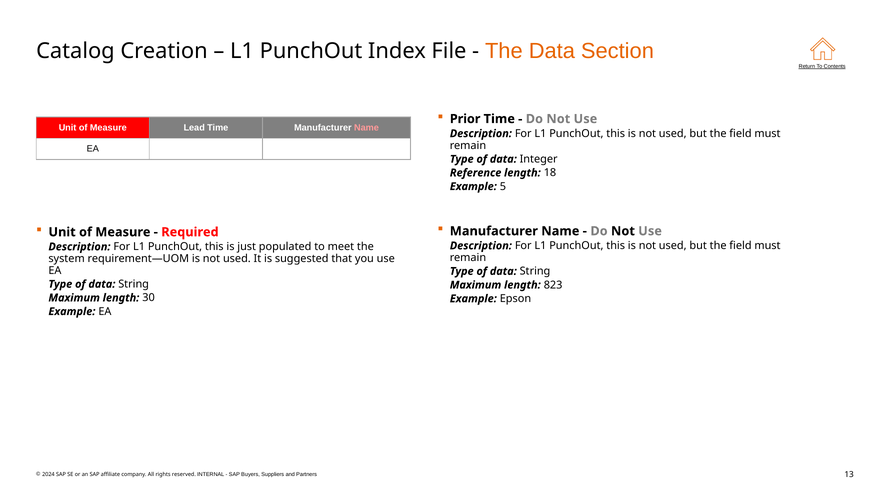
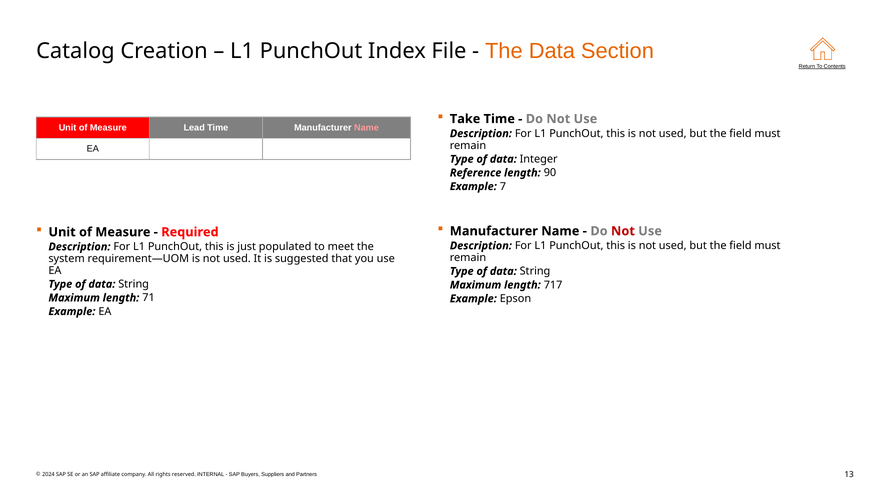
Prior: Prior -> Take
18: 18 -> 90
5: 5 -> 7
Not at (623, 231) colour: black -> red
823: 823 -> 717
30: 30 -> 71
